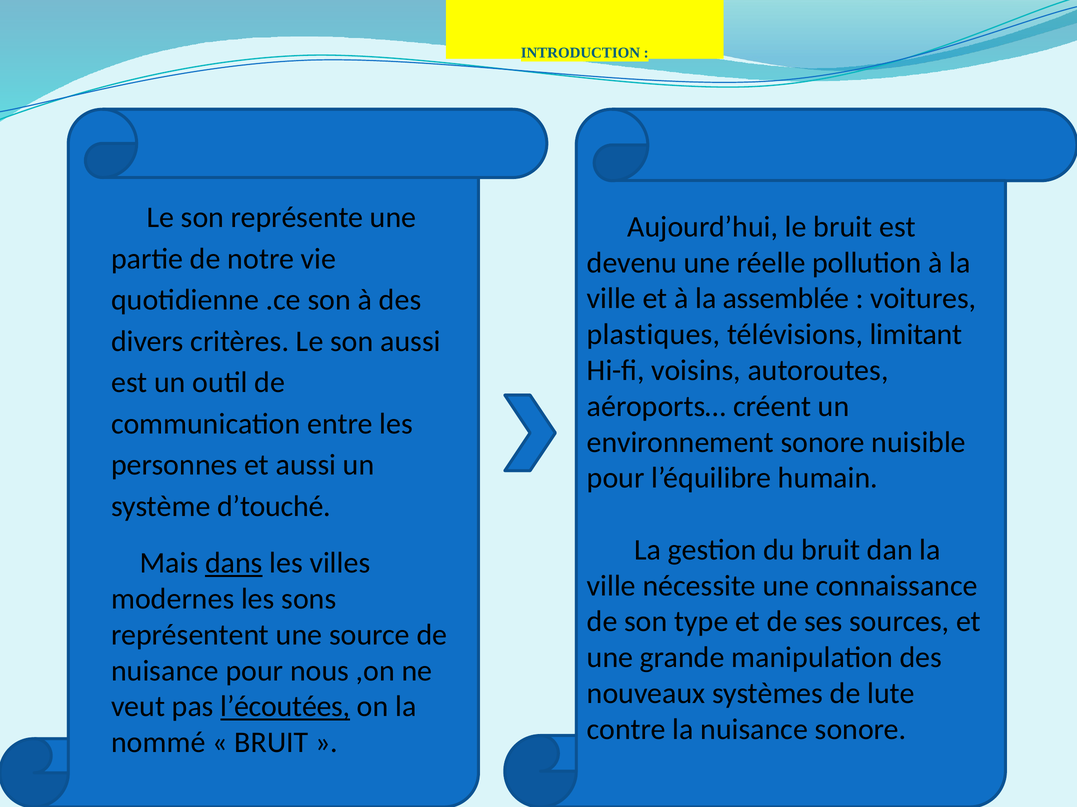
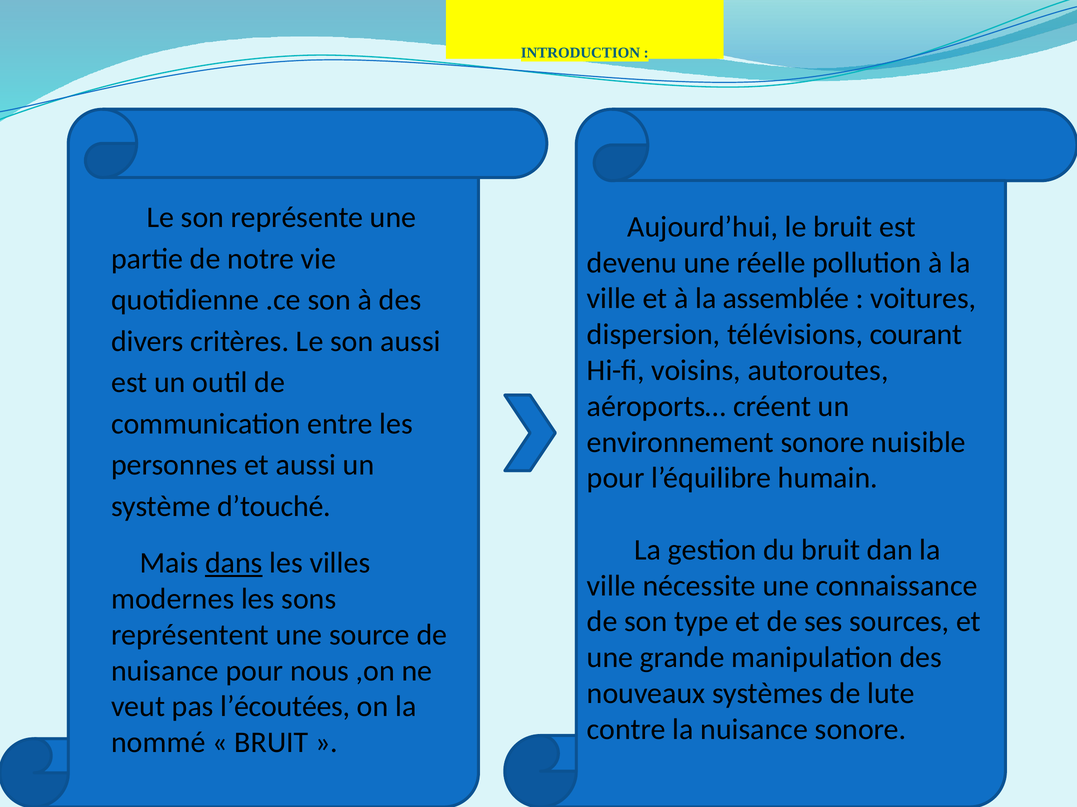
plastiques: plastiques -> dispersion
limitant: limitant -> courant
l’écoutées underline: present -> none
